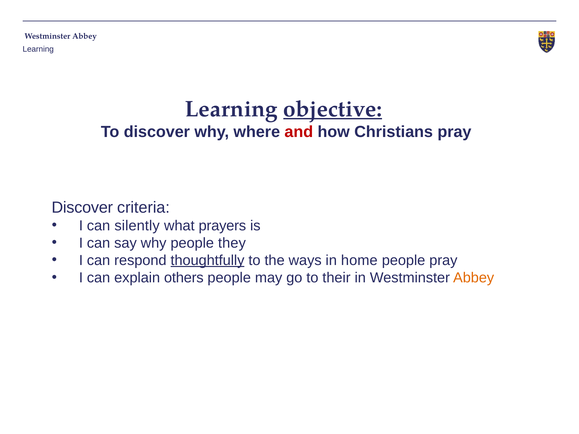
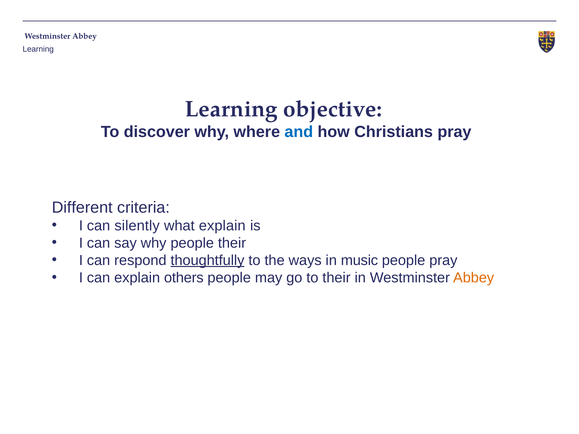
objective underline: present -> none
and colour: red -> blue
Discover at (82, 208): Discover -> Different
what prayers: prayers -> explain
people they: they -> their
home: home -> music
